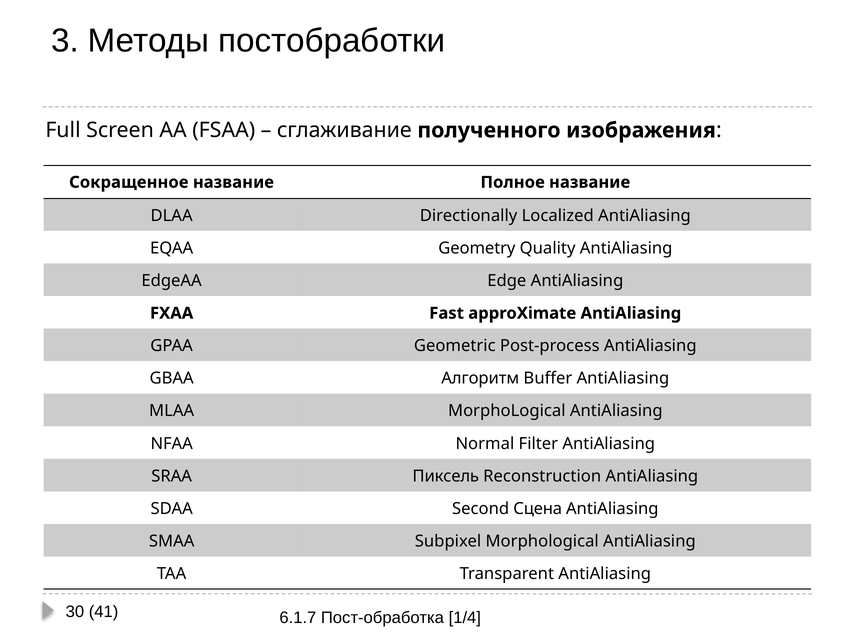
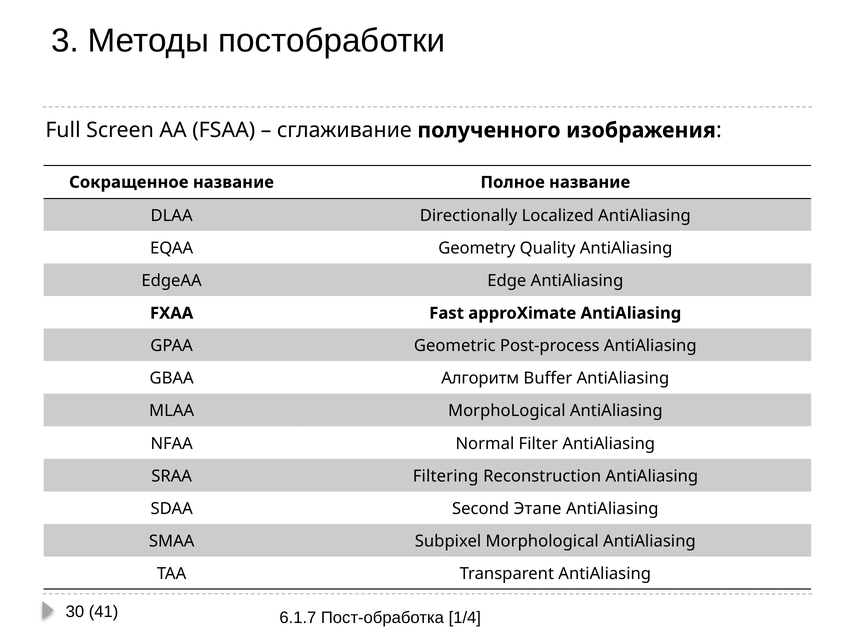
Пиксель: Пиксель -> Filtering
Сцена: Сцена -> Этапе
